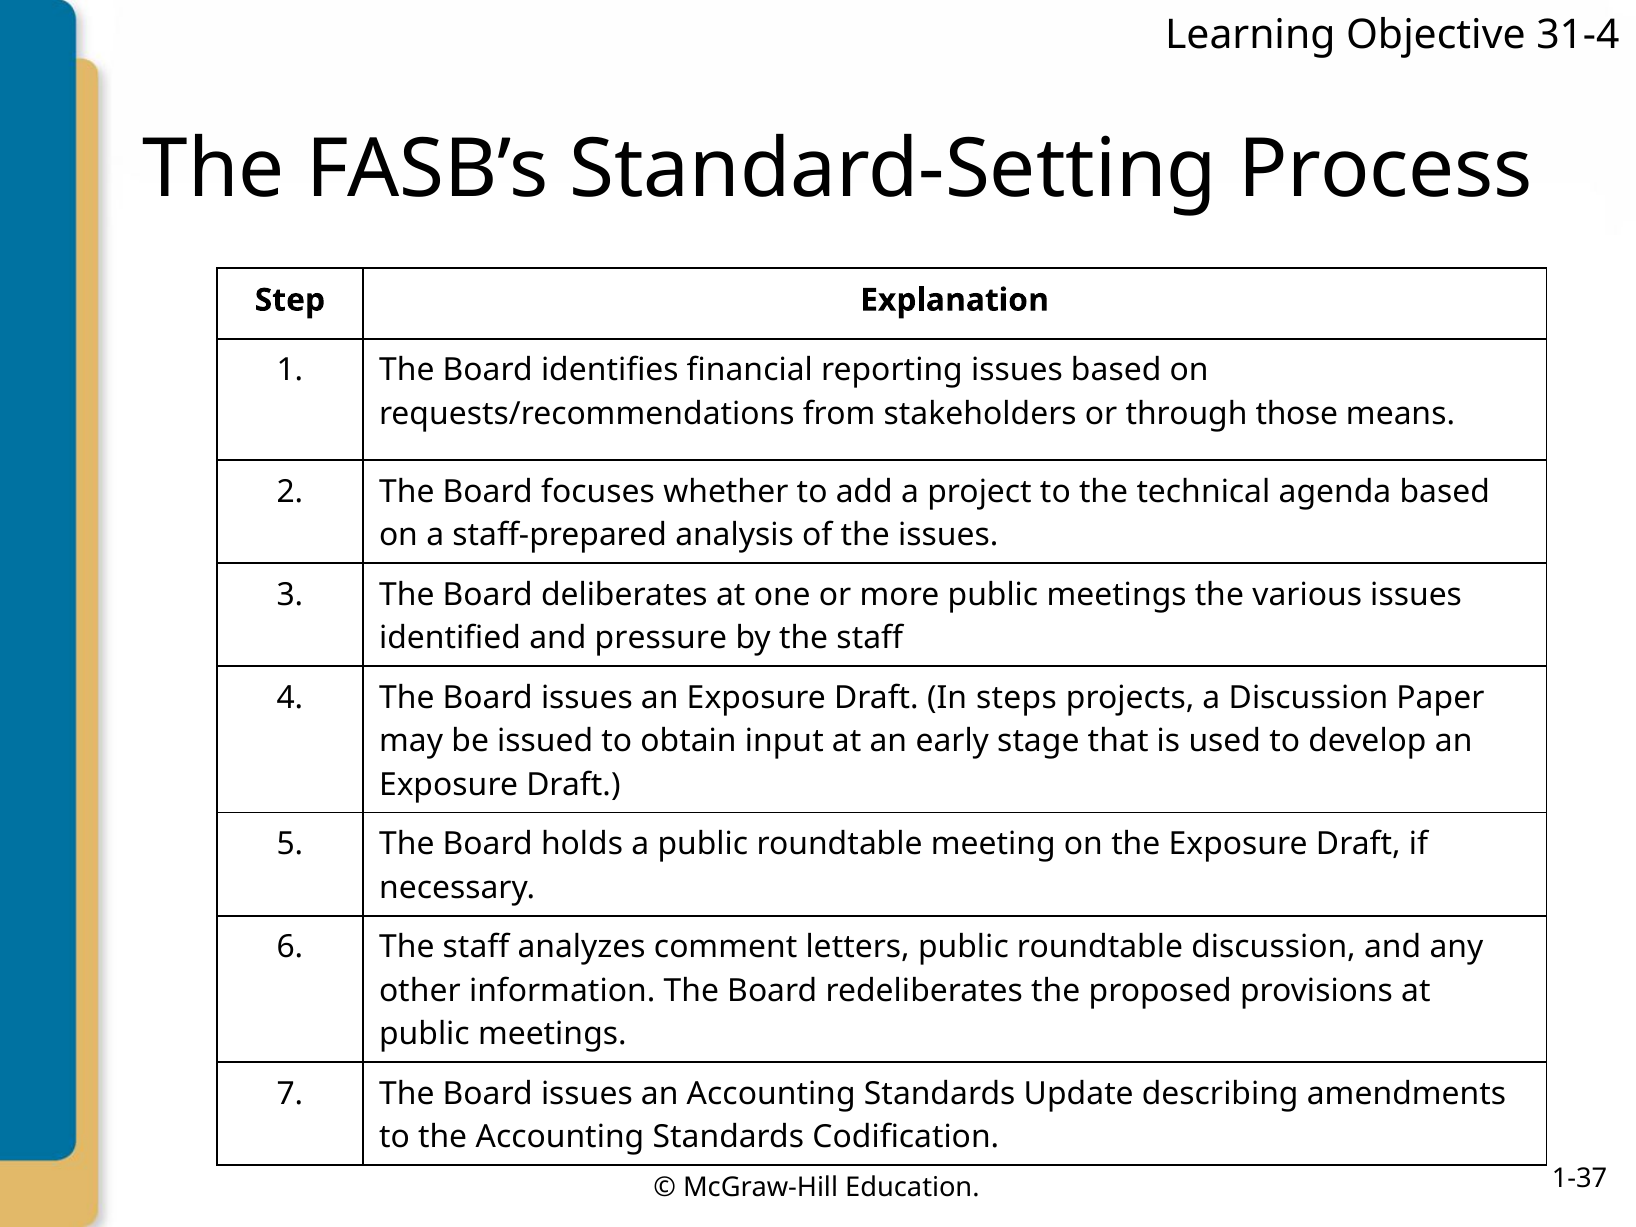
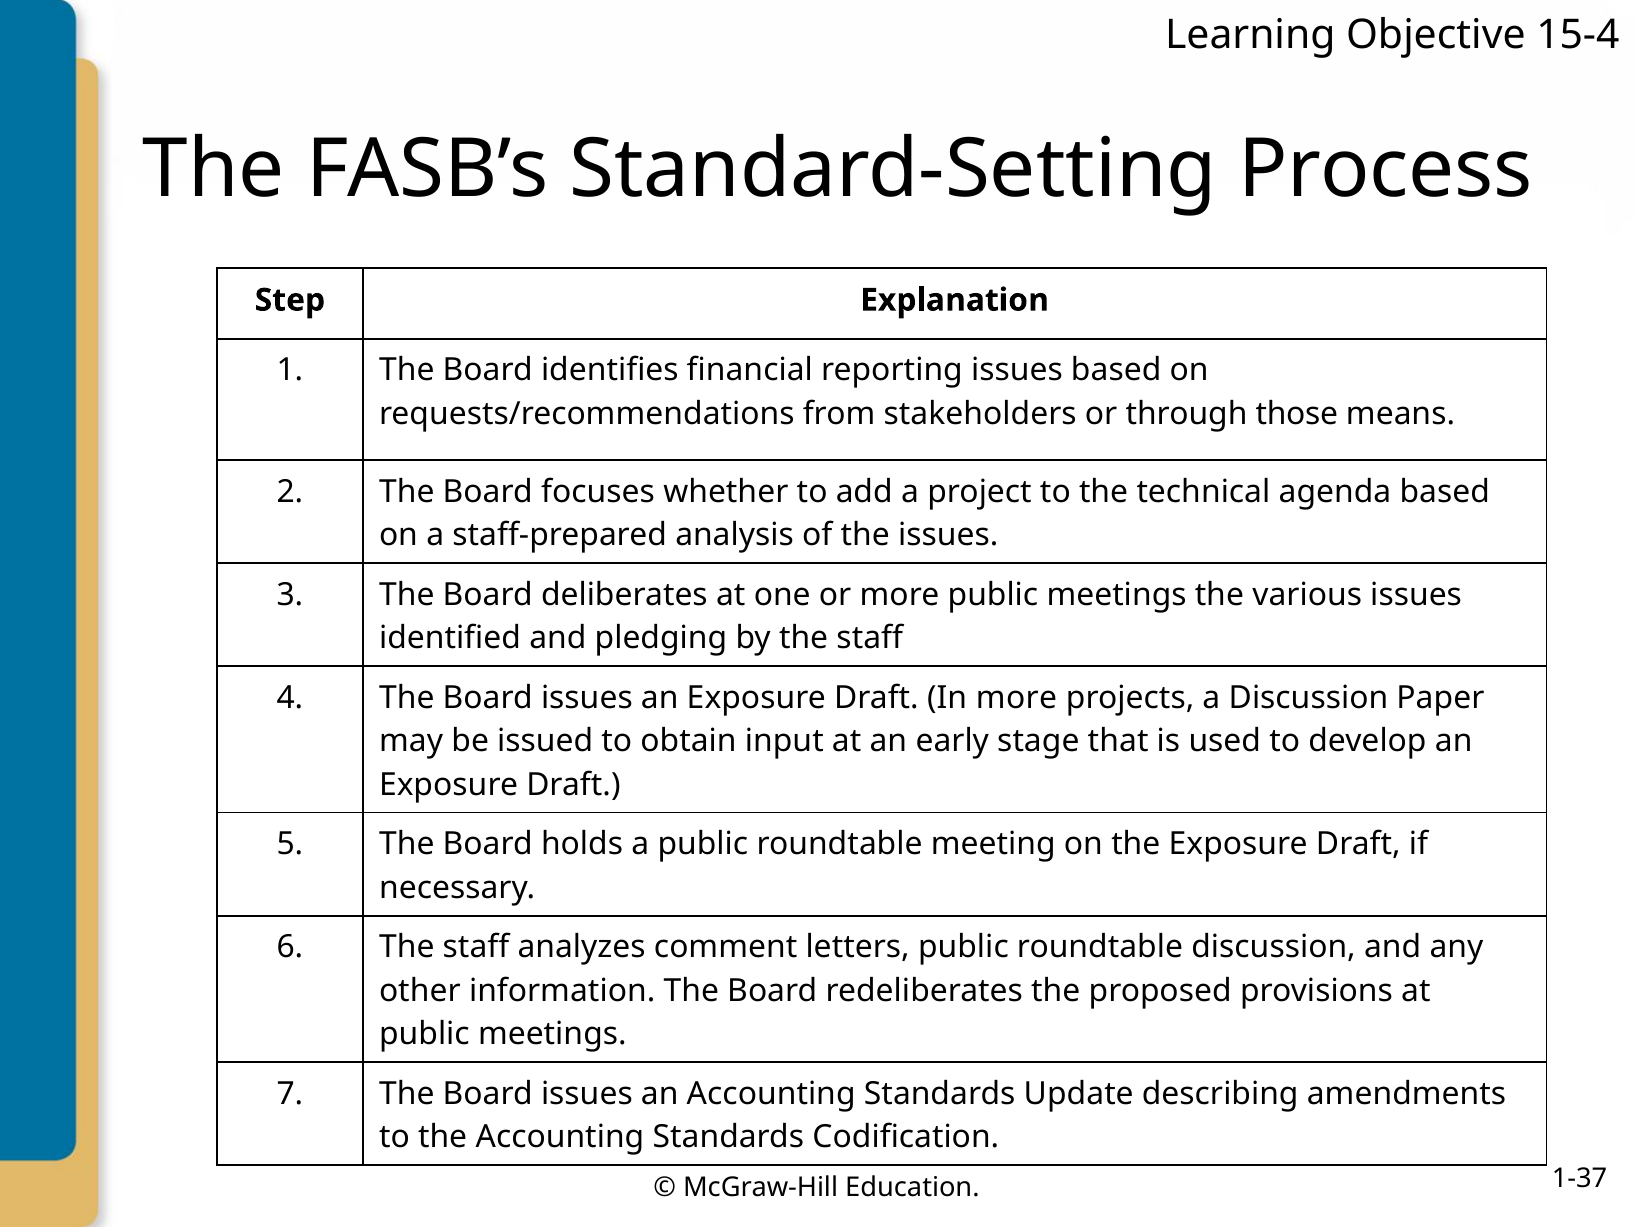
31-4: 31-4 -> 15-4
pressure: pressure -> pledging
In steps: steps -> more
